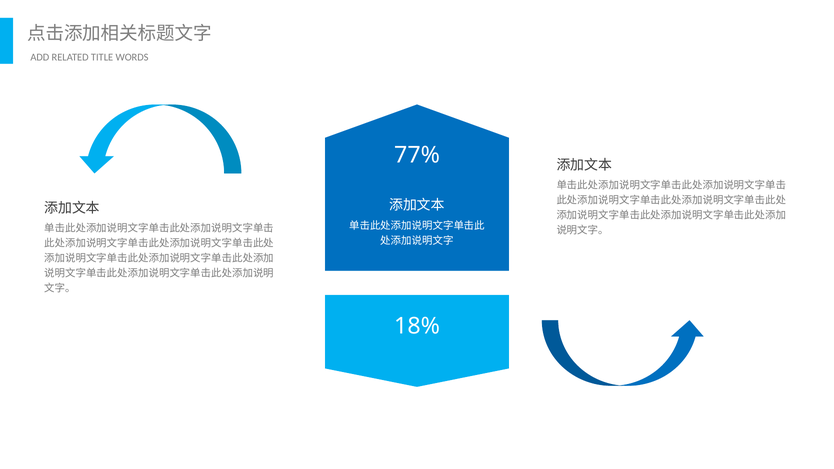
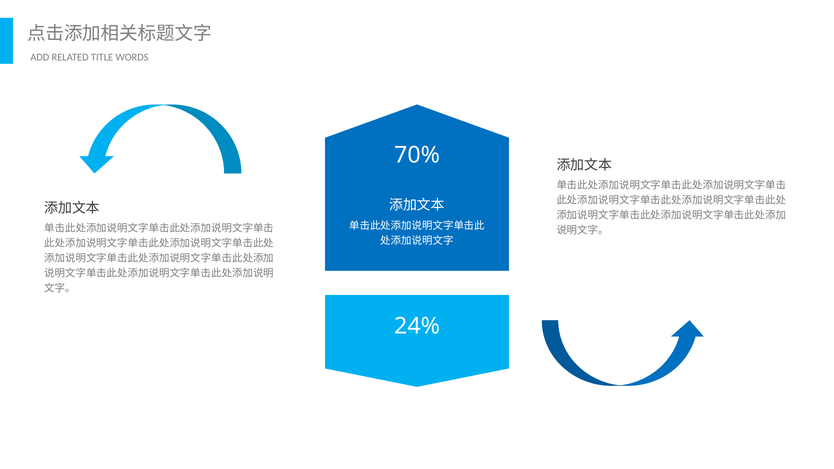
77%: 77% -> 70%
18%: 18% -> 24%
